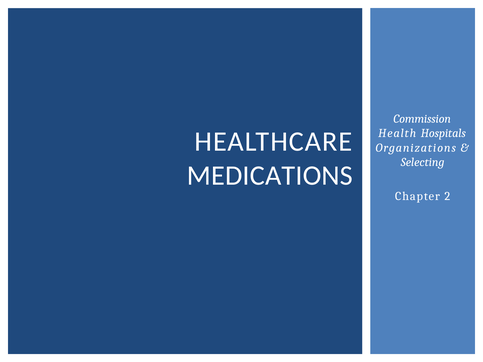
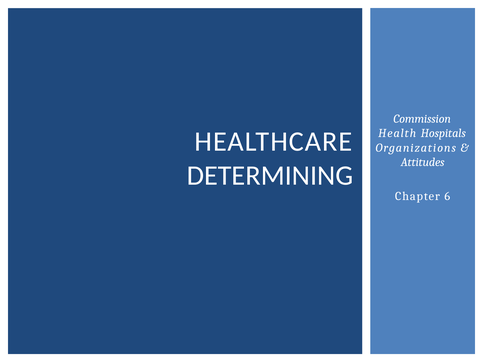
Selecting: Selecting -> Attitudes
MEDICATIONS: MEDICATIONS -> DETERMINING
2: 2 -> 6
